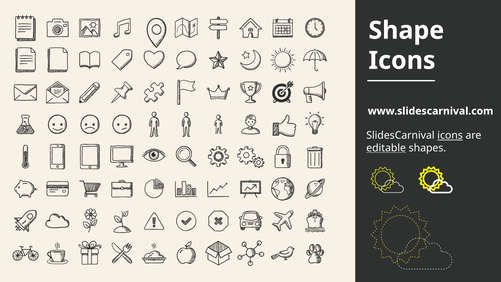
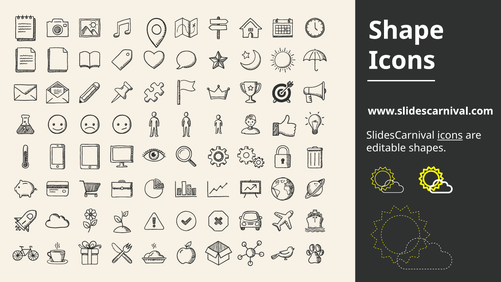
editable underline: present -> none
